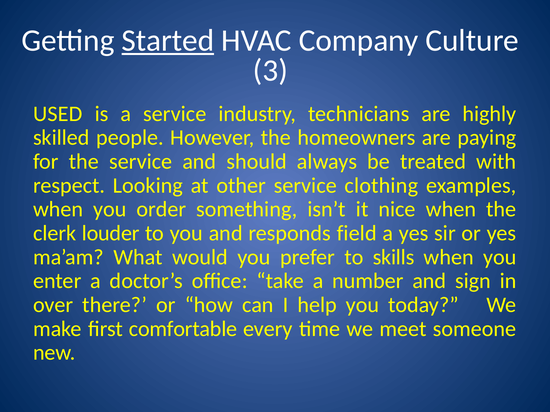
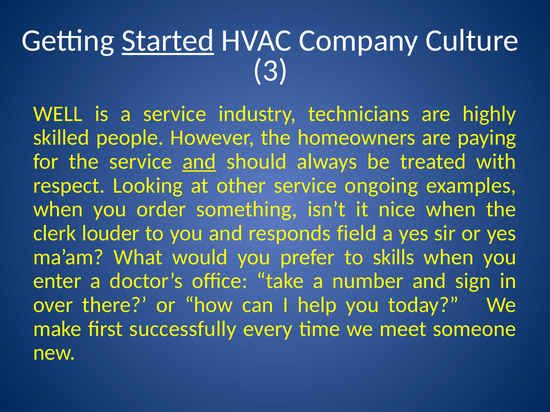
USED: USED -> WELL
and at (199, 162) underline: none -> present
clothing: clothing -> ongoing
comfortable: comfortable -> successfully
